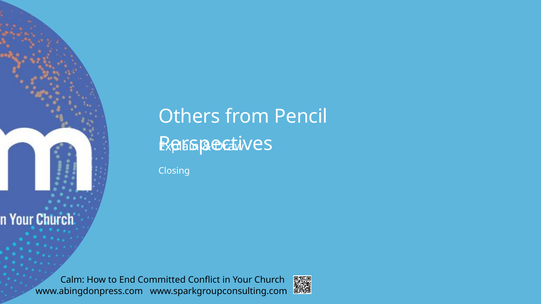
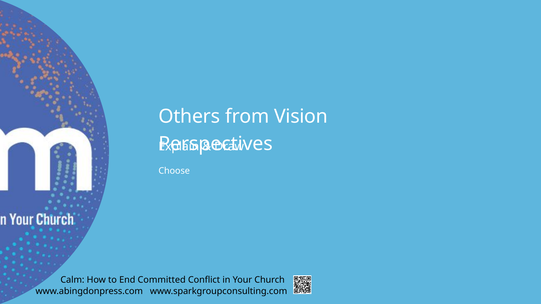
Pencil: Pencil -> Vision
Closing: Closing -> Choose
